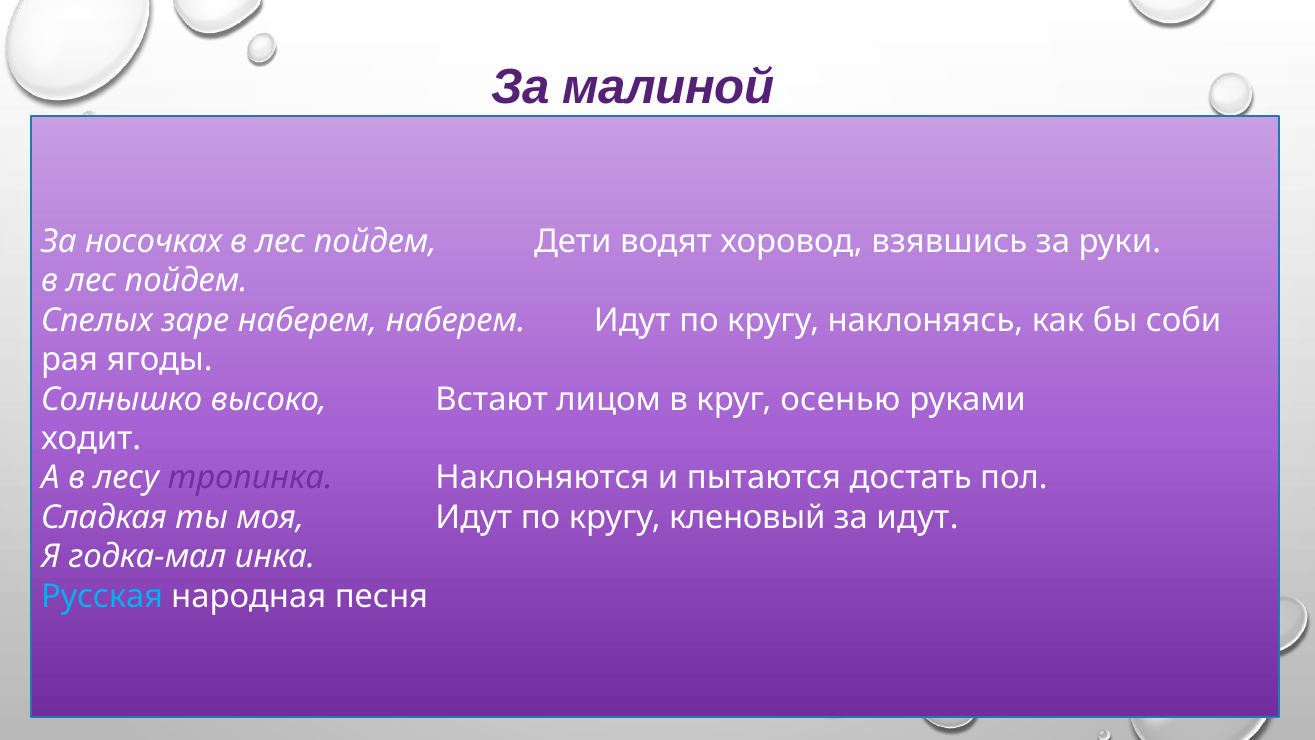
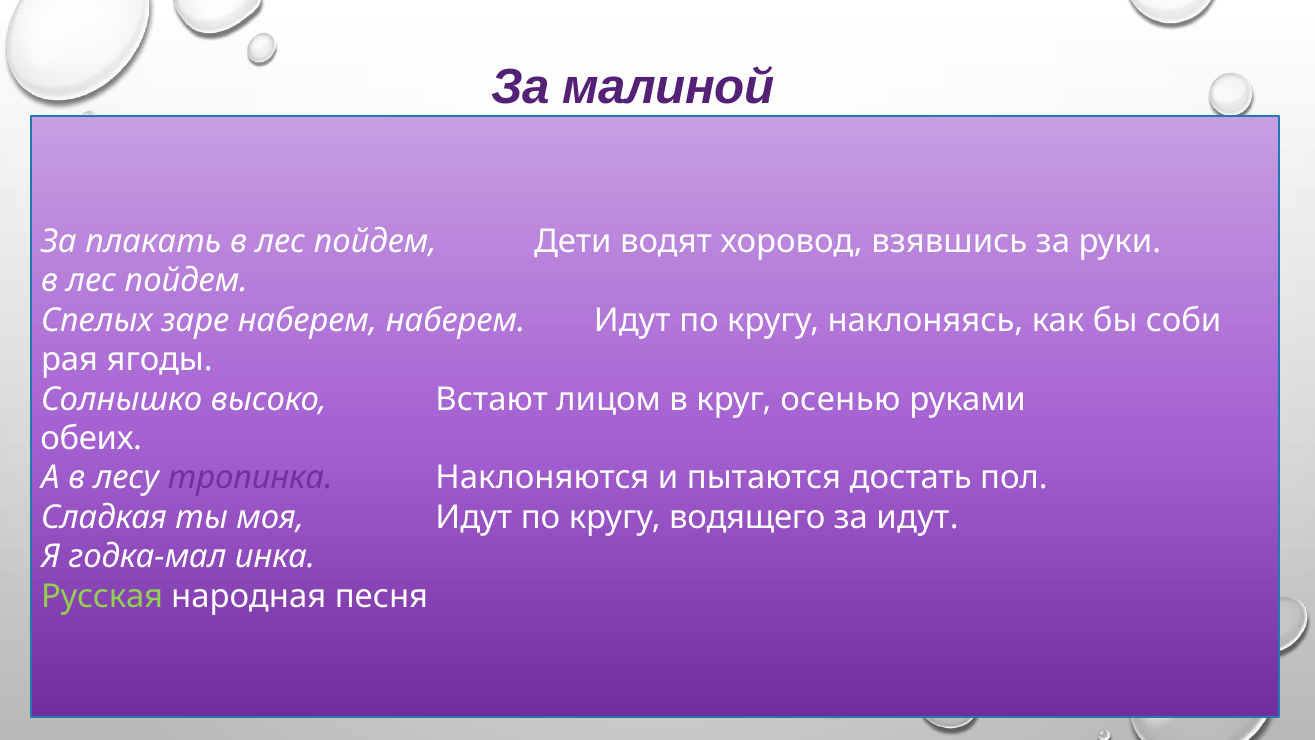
носочках: носочках -> плакать
ходит: ходит -> обеих
кленовый: кленовый -> водящего
Русская colour: light blue -> light green
